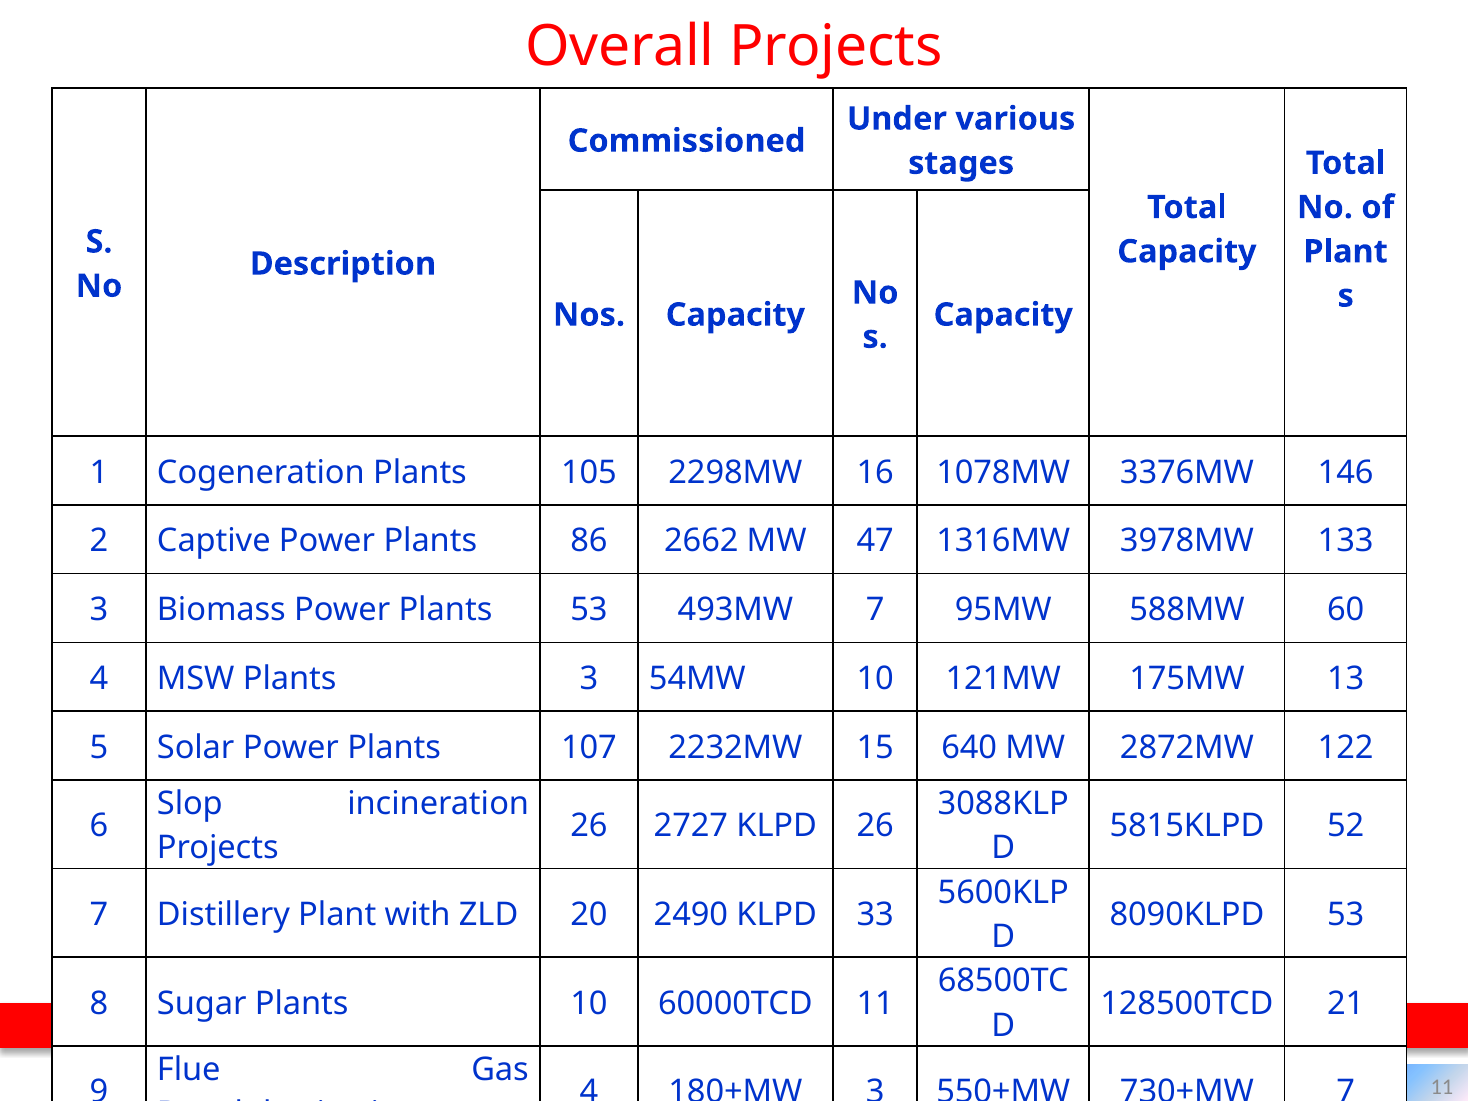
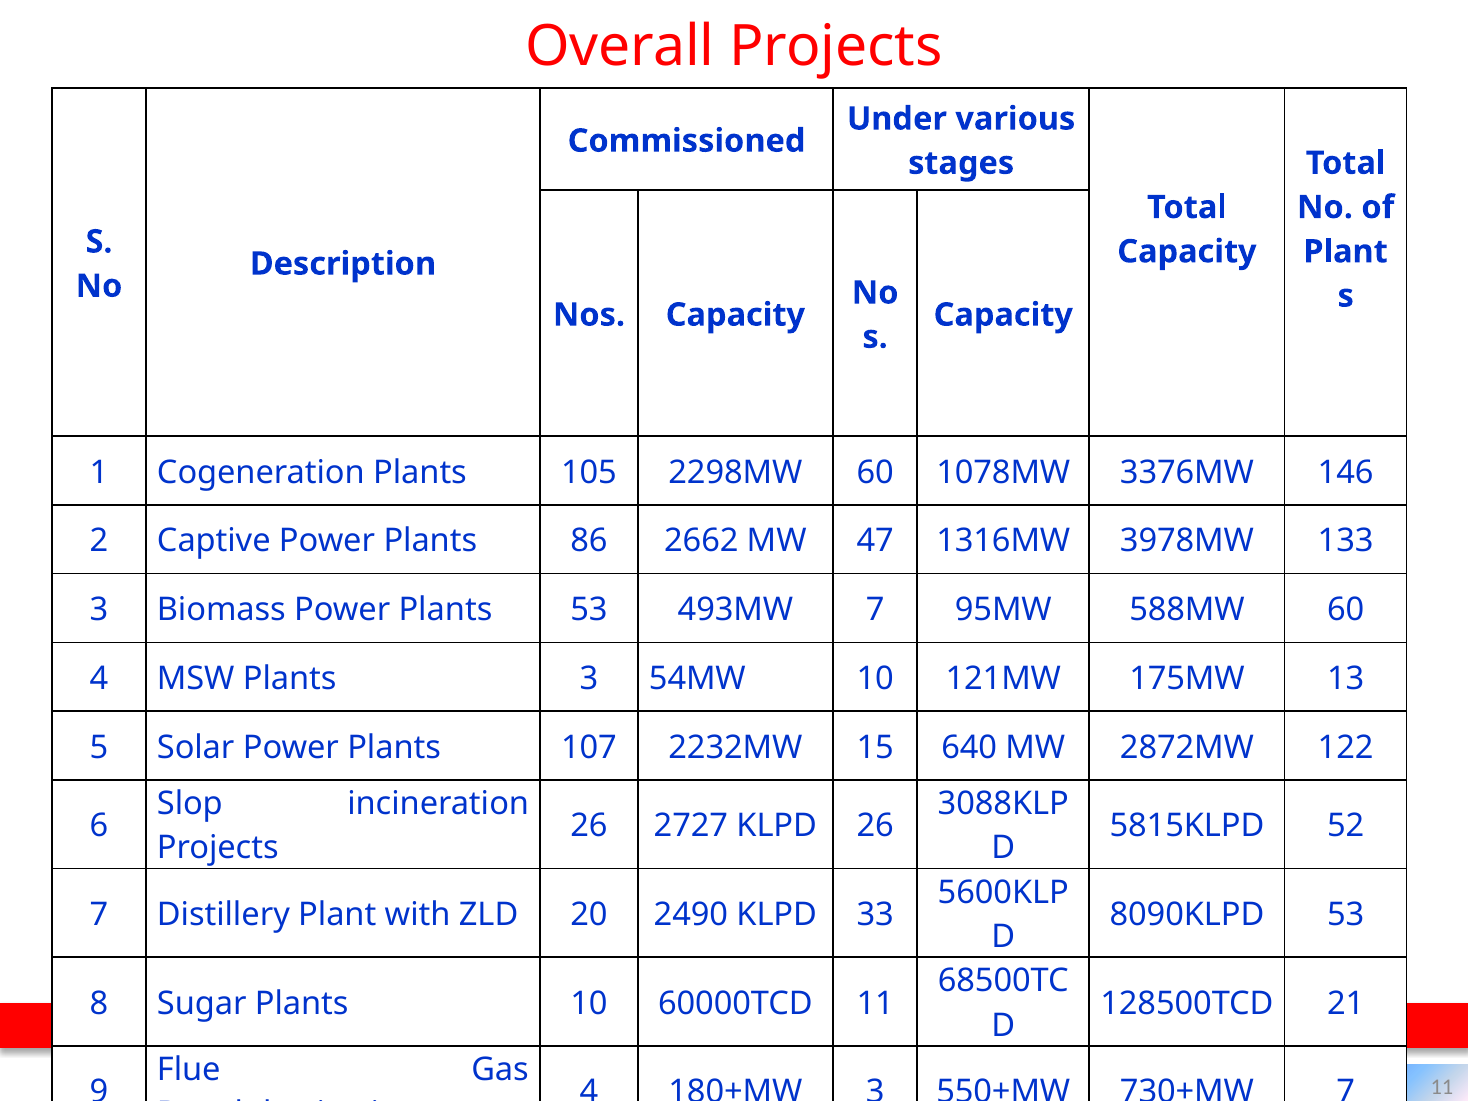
2298MW 16: 16 -> 60
